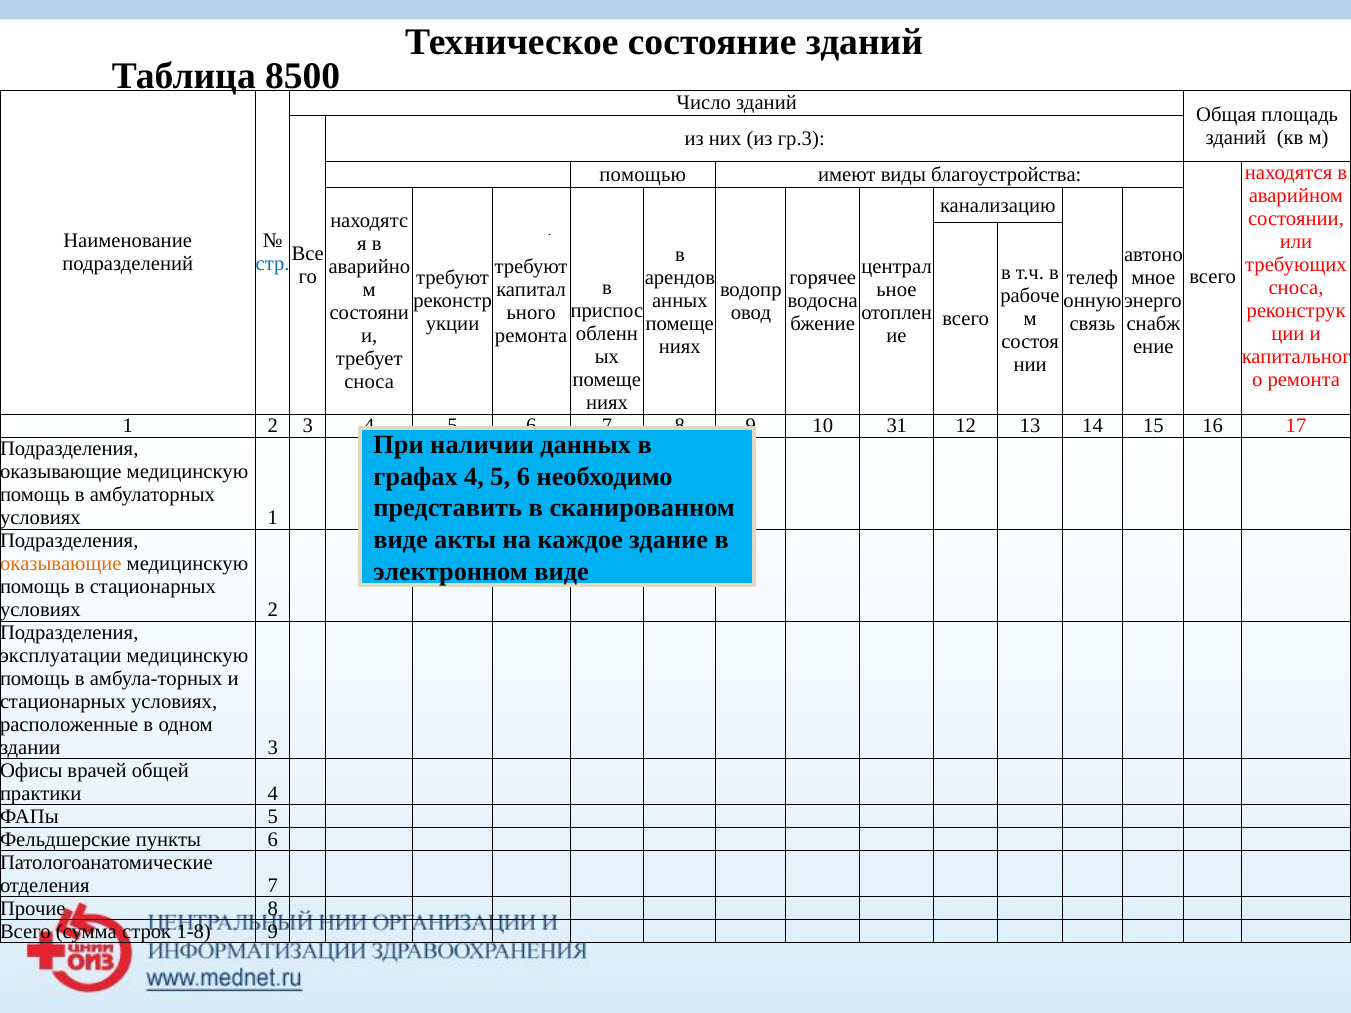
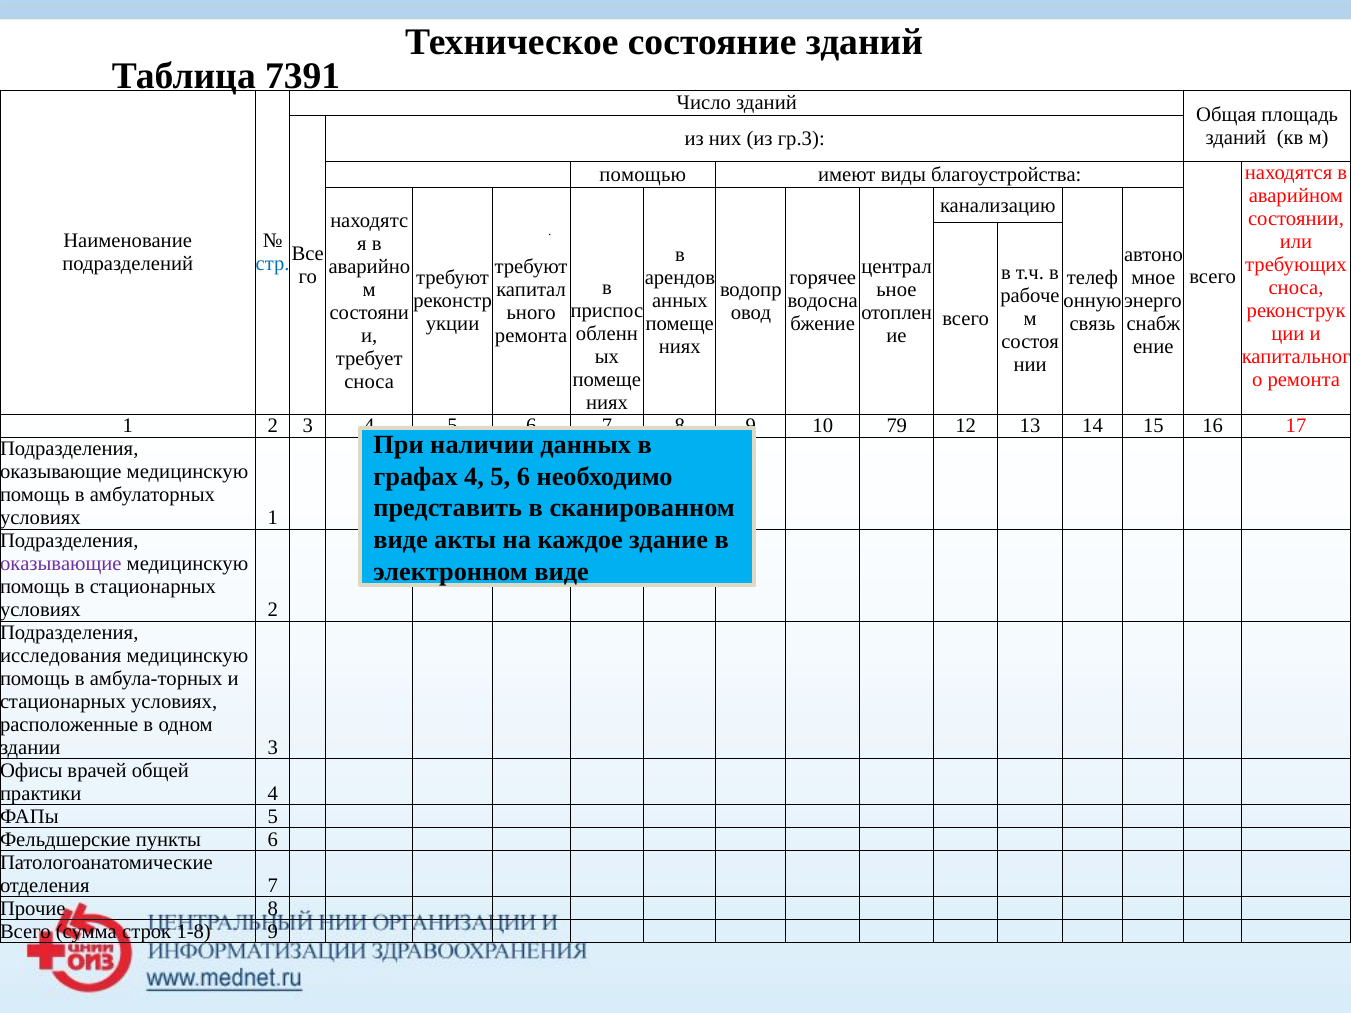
8500: 8500 -> 7391
31: 31 -> 79
оказывающие at (61, 564) colour: orange -> purple
эксплуатации: эксплуатации -> исследования
